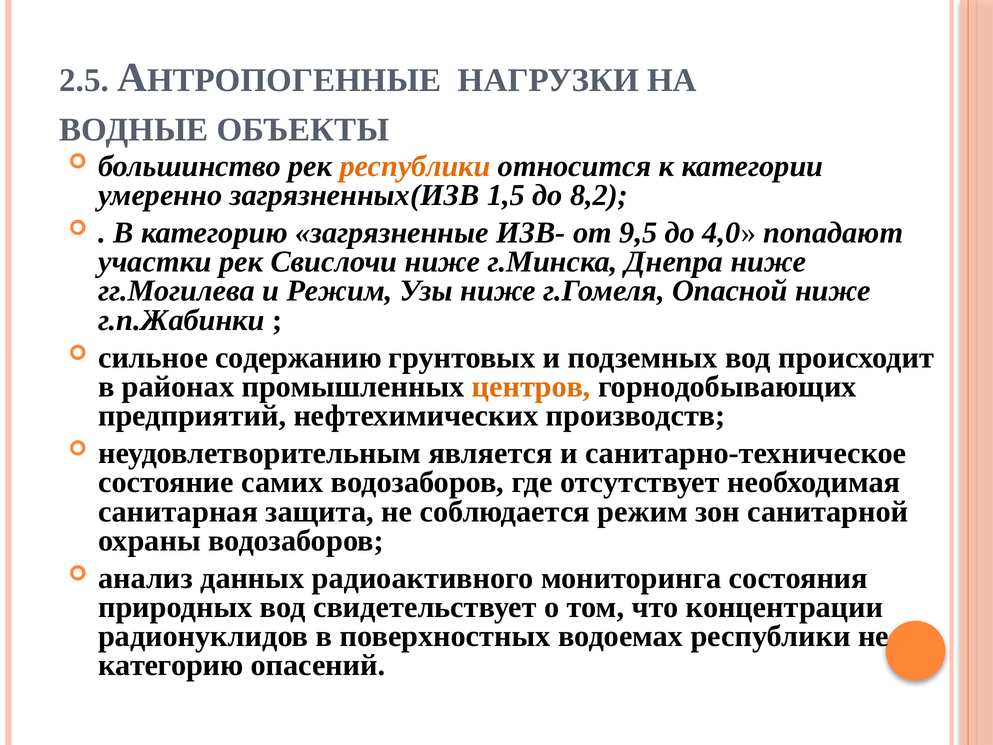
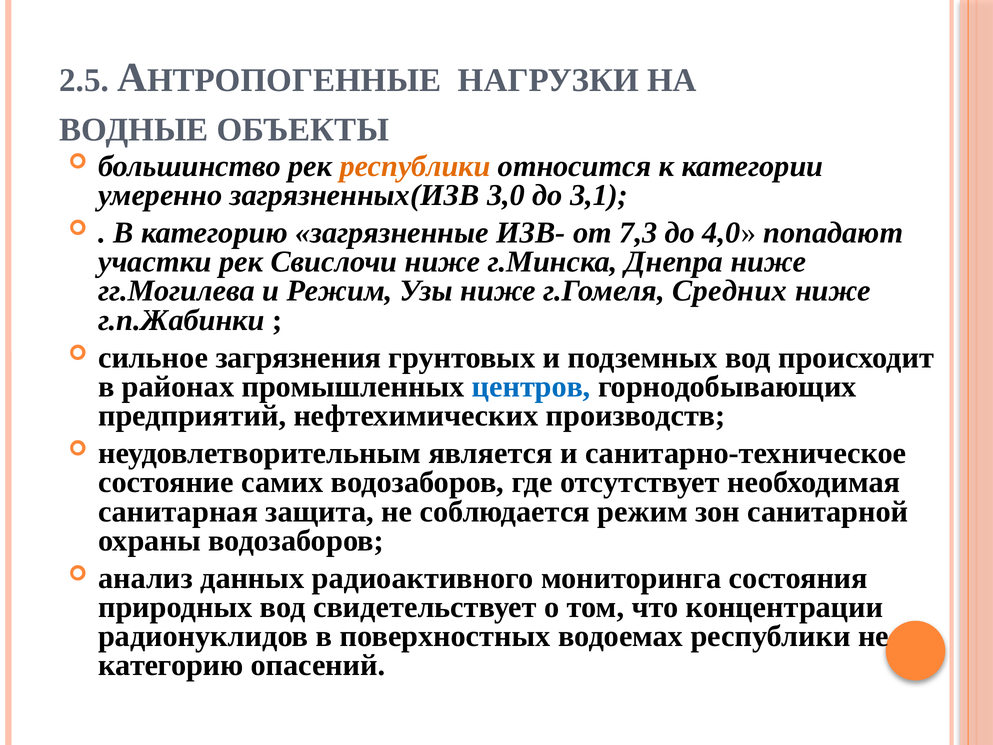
1,5: 1,5 -> 3,0
8,2: 8,2 -> 3,1
9,5: 9,5 -> 7,3
Опасной: Опасной -> Средних
содержанию: содержанию -> загрязнения
центров colour: orange -> blue
